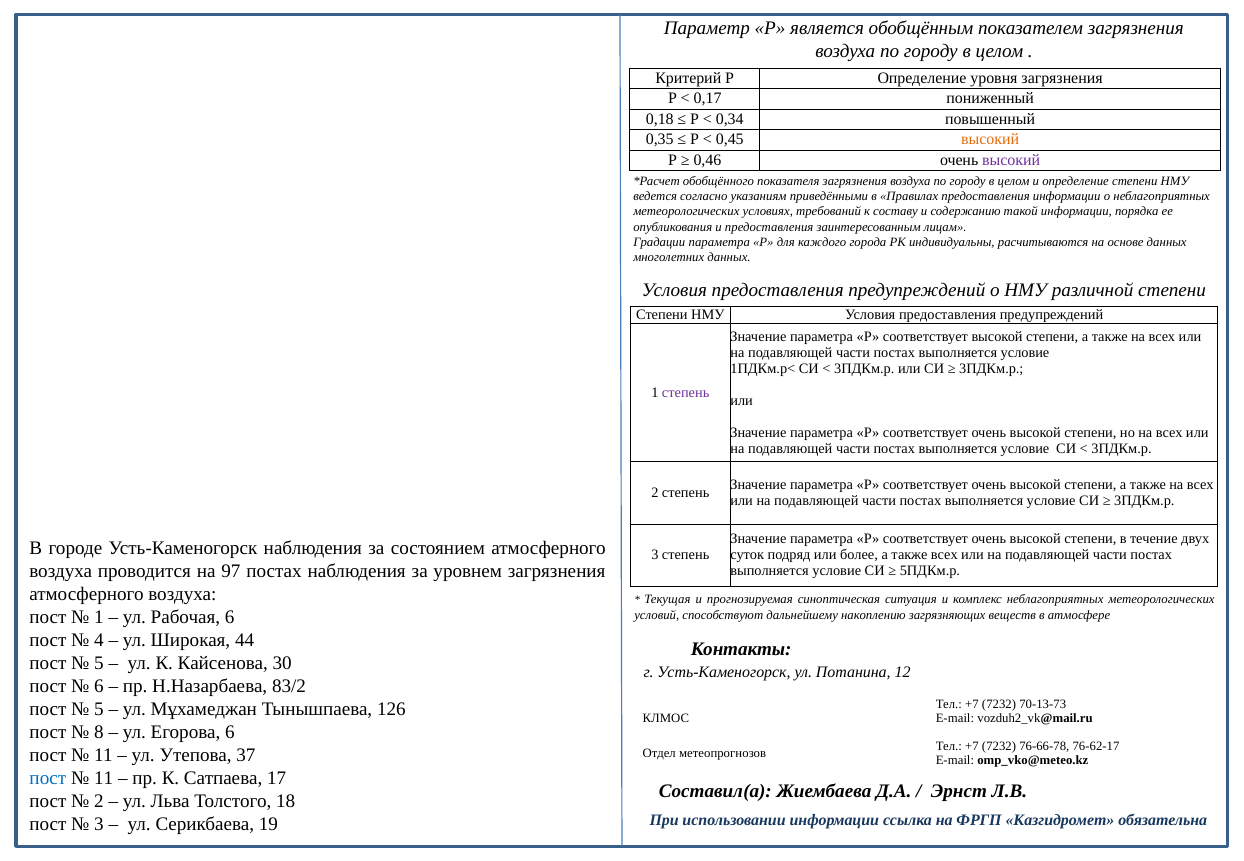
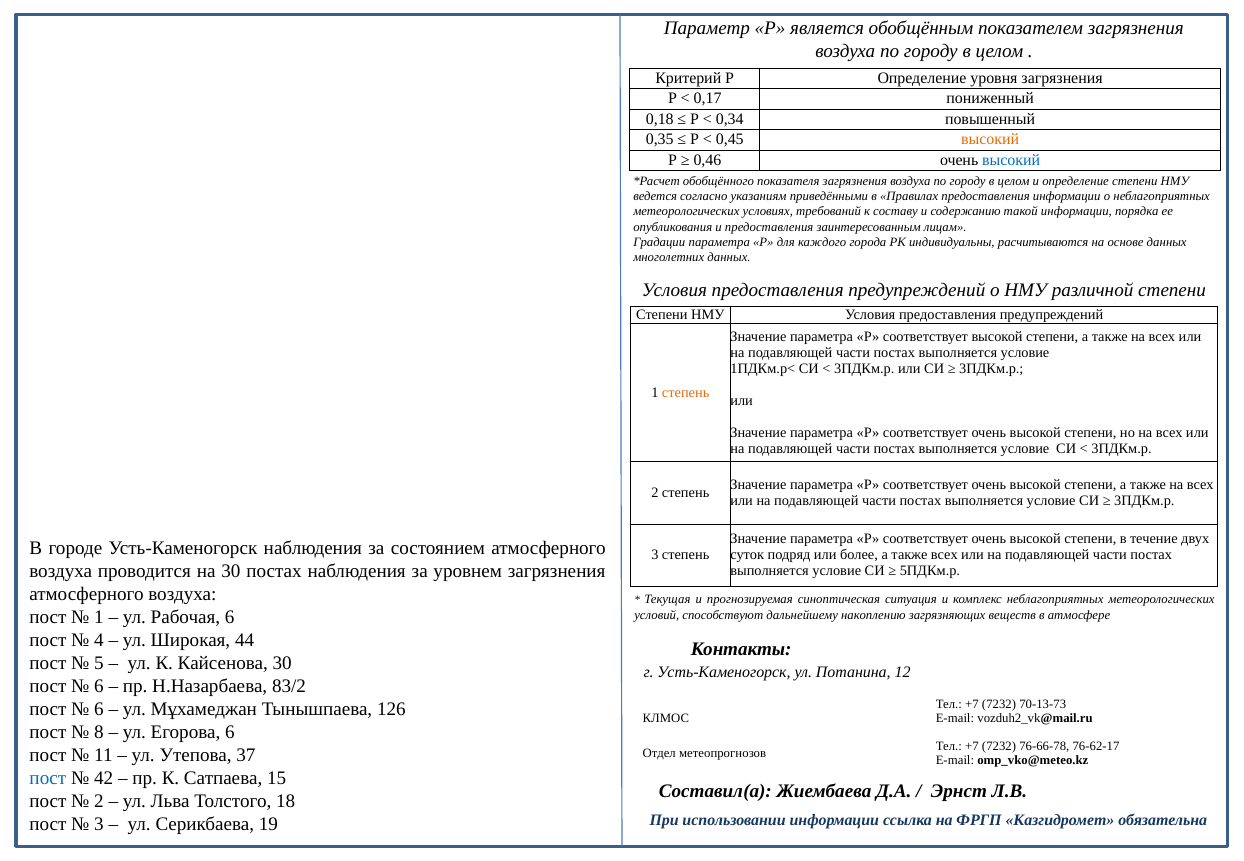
высокий at (1011, 160) colour: purple -> blue
степень at (686, 393) colour: purple -> orange
на 97: 97 -> 30
5 at (99, 709): 5 -> 6
11 at (104, 778): 11 -> 42
17: 17 -> 15
